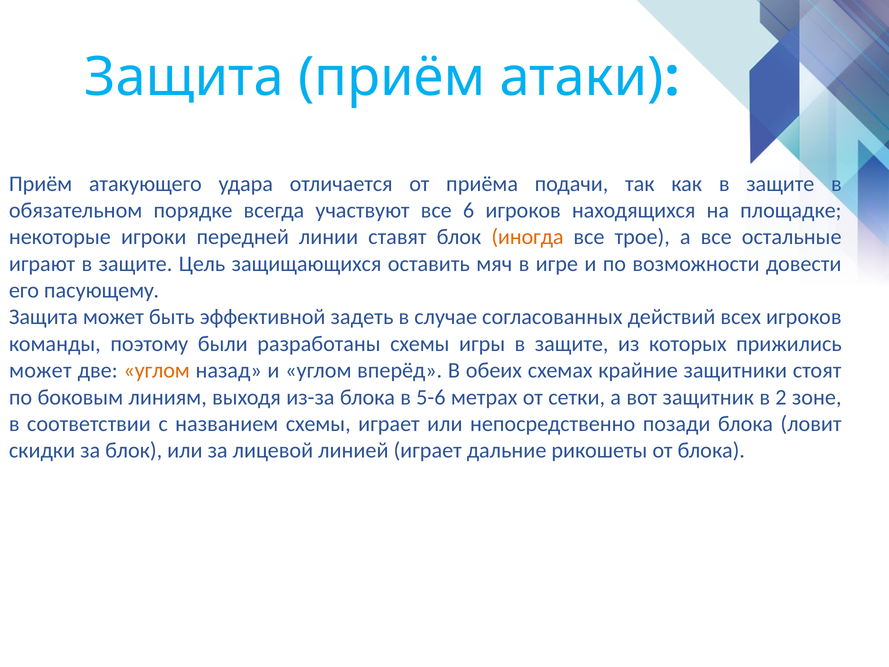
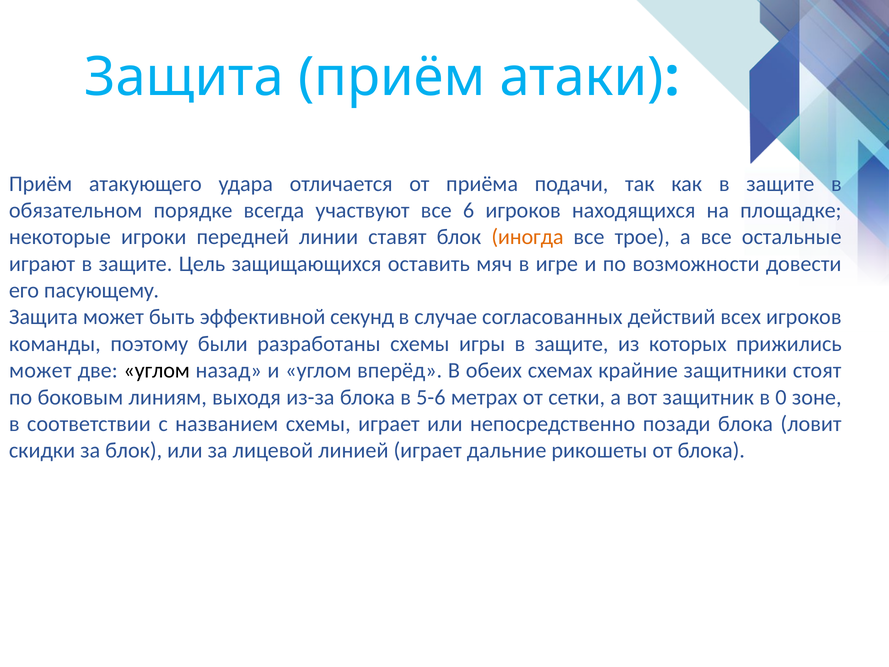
задеть: задеть -> секунд
углом at (157, 370) colour: orange -> black
2: 2 -> 0
